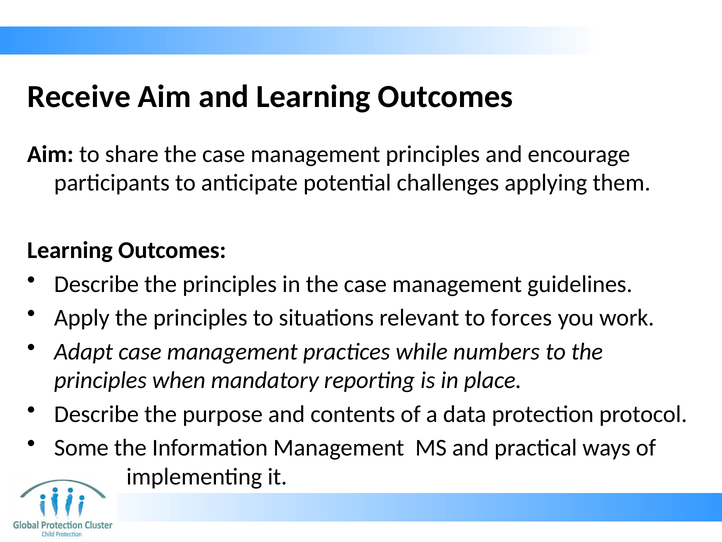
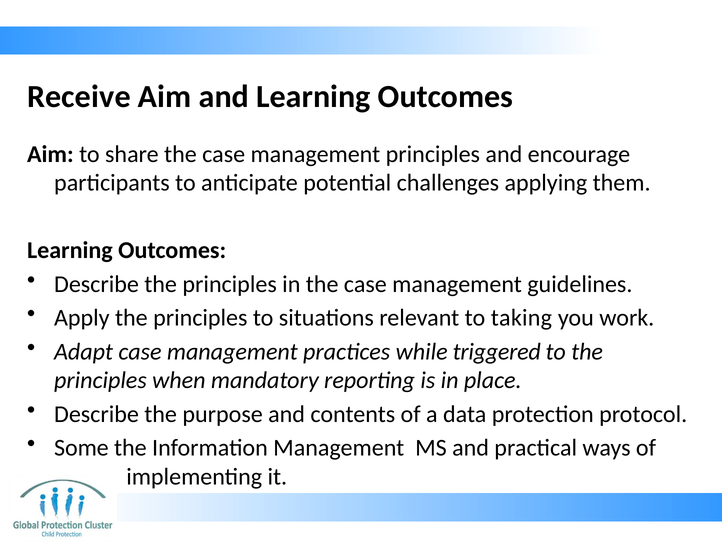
forces: forces -> taking
numbers: numbers -> triggered
